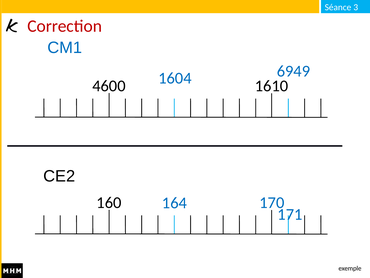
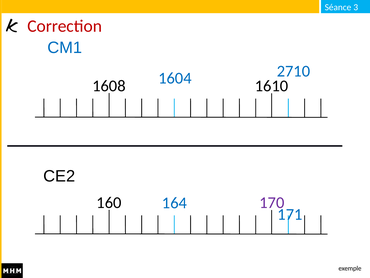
6949: 6949 -> 2710
4600: 4600 -> 1608
170 colour: blue -> purple
